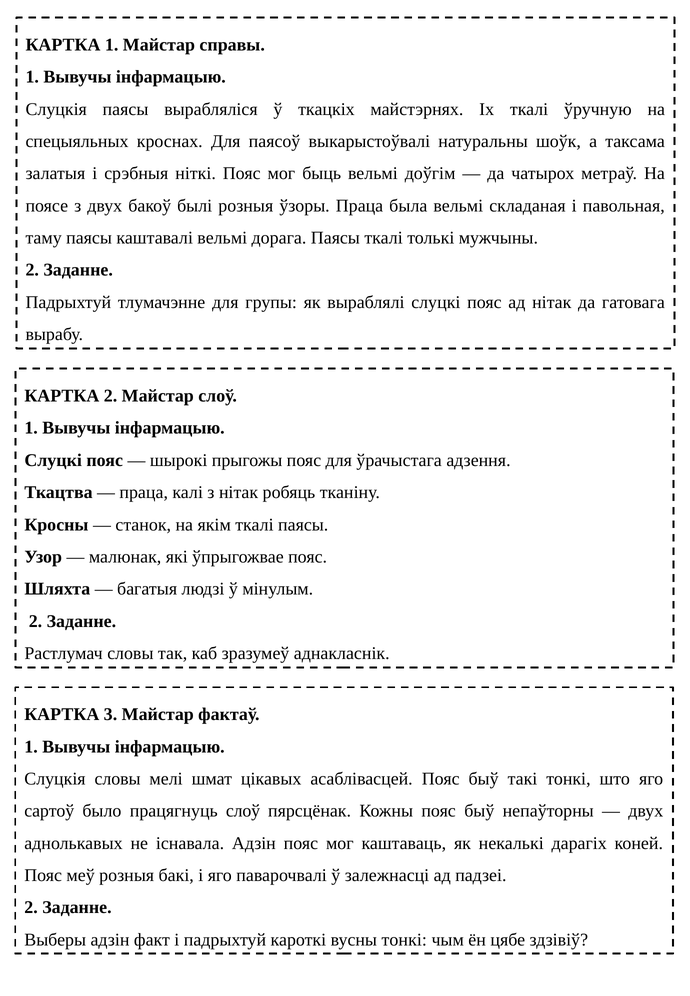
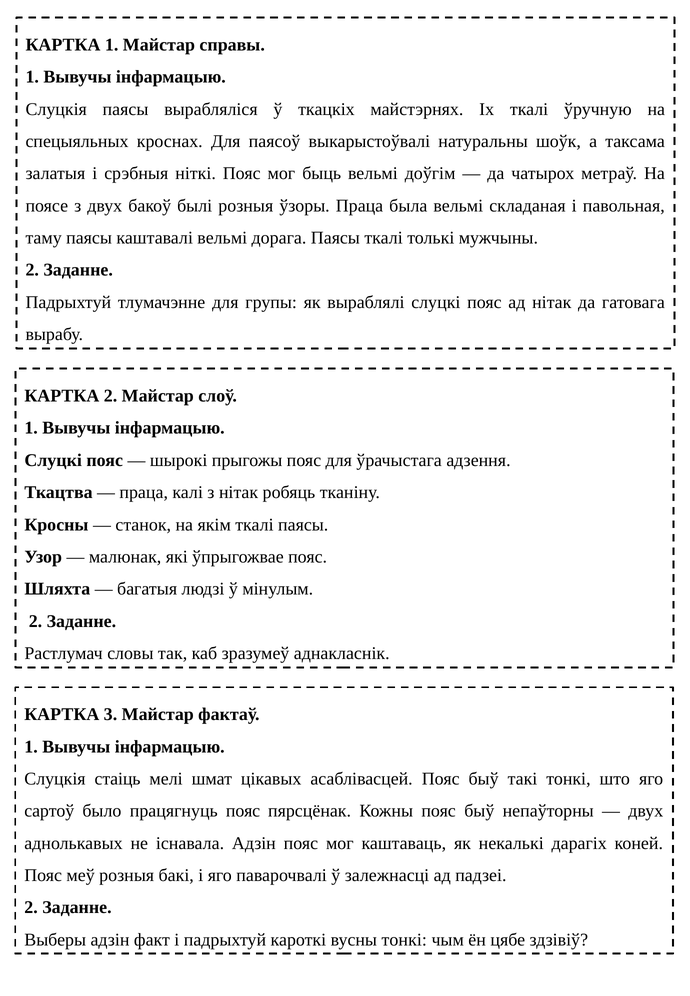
Слуцкія словы: словы -> стаіць
працягнуць слоў: слоў -> пояс
